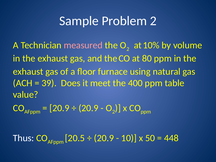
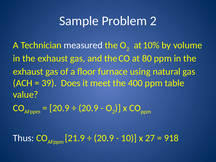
measured colour: pink -> white
20.5: 20.5 -> 21.9
50: 50 -> 27
448: 448 -> 918
